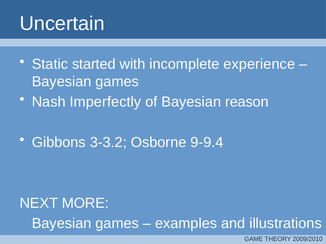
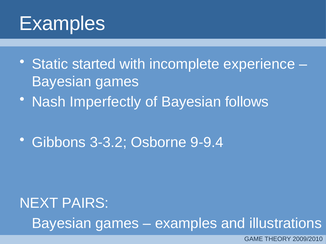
Uncertain at (62, 24): Uncertain -> Examples
reason: reason -> follows
MORE: MORE -> PAIRS
